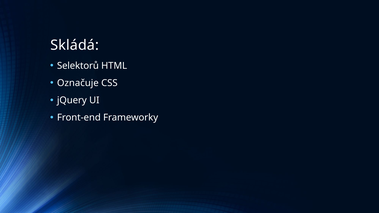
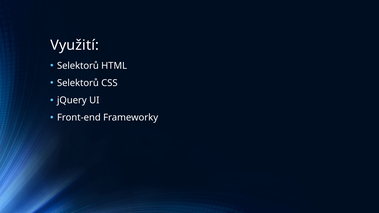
Skládá: Skládá -> Využití
Označuje at (78, 83): Označuje -> Selektorů
